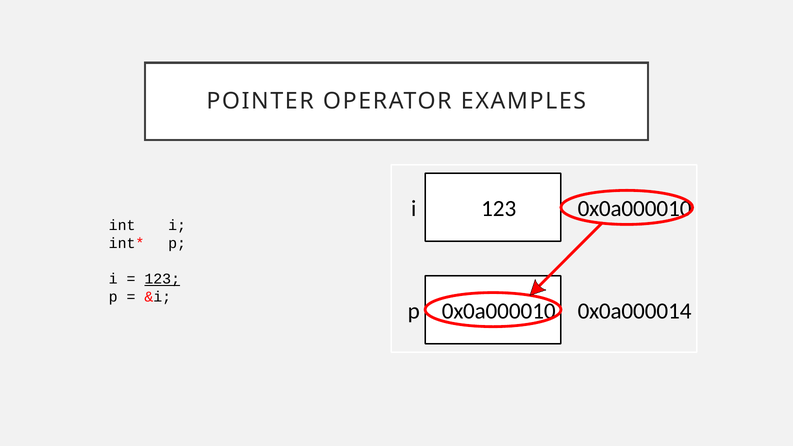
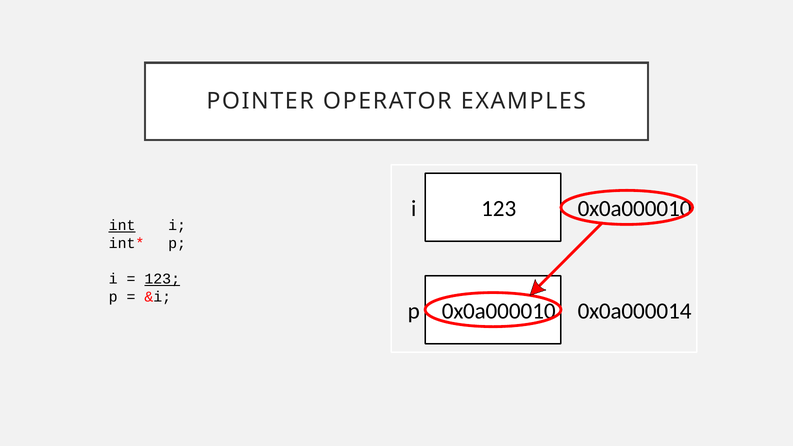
int underline: none -> present
